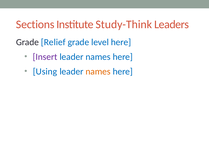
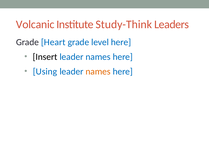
Sections: Sections -> Volcanic
Relief: Relief -> Heart
Insert colour: purple -> black
